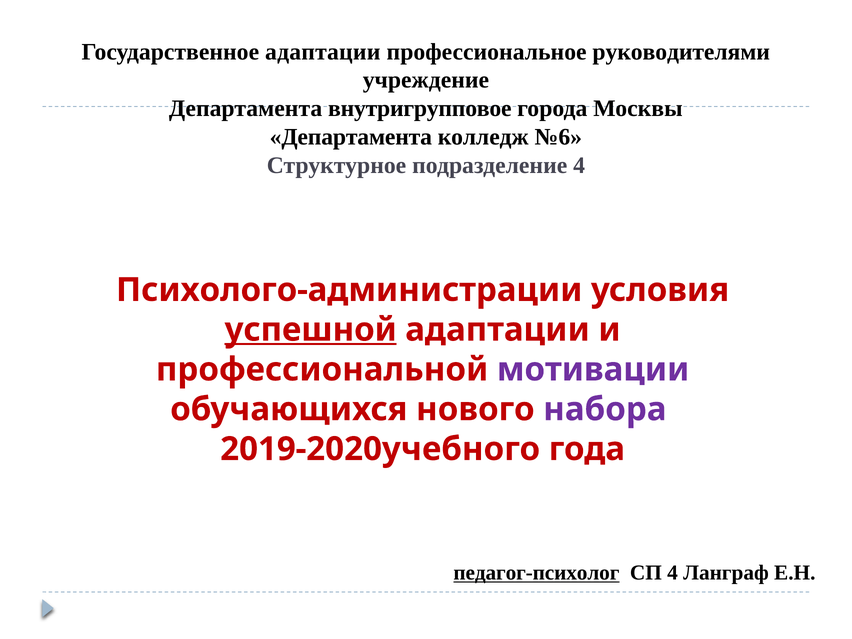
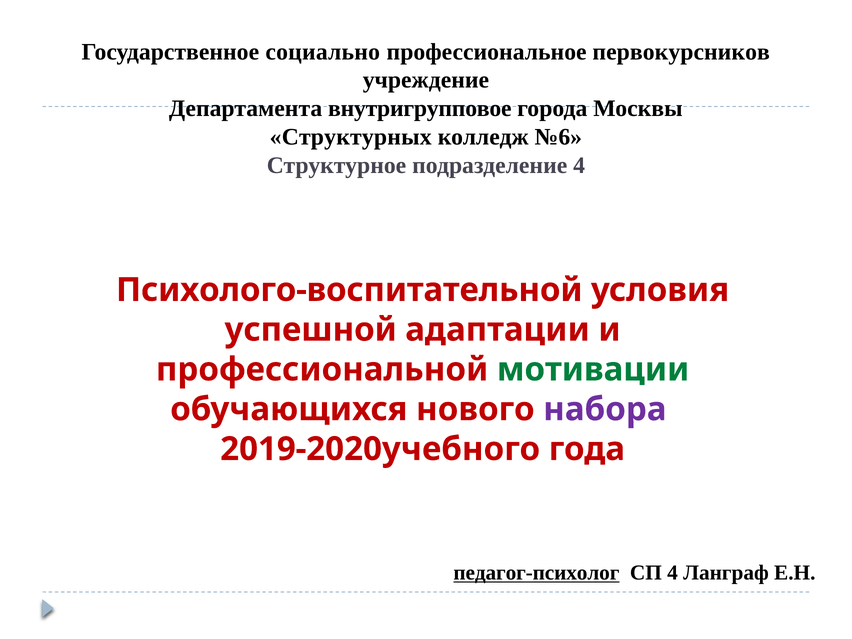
Государственное адаптации: адаптации -> социально
руководителями: руководителями -> первокурсников
Департамента at (351, 137): Департамента -> Структурных
Психолого-администрации: Психолого-администрации -> Психолого-воспитательной
успешной underline: present -> none
мотивации colour: purple -> green
